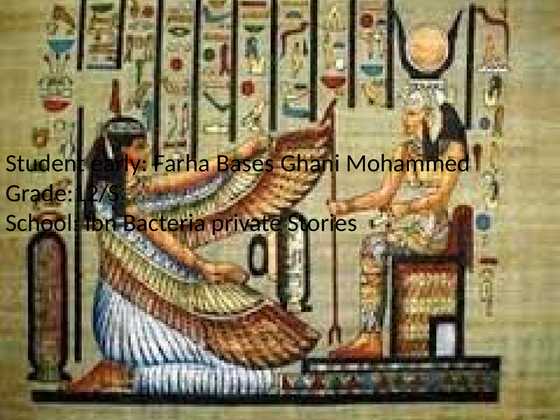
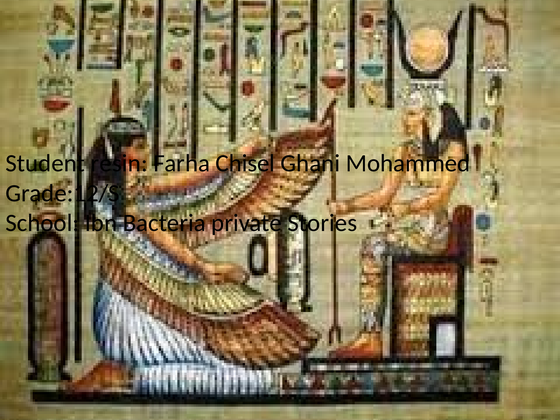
early: early -> resin
Bases: Bases -> Chisel
